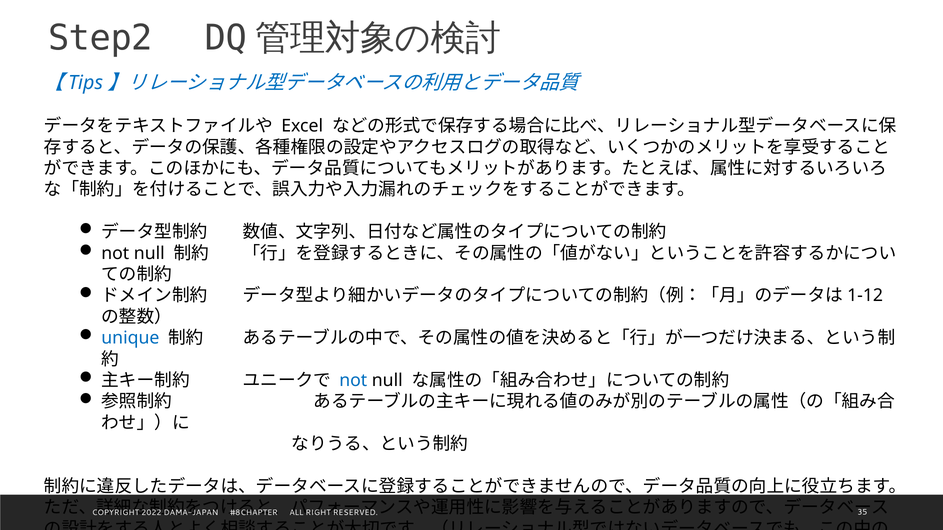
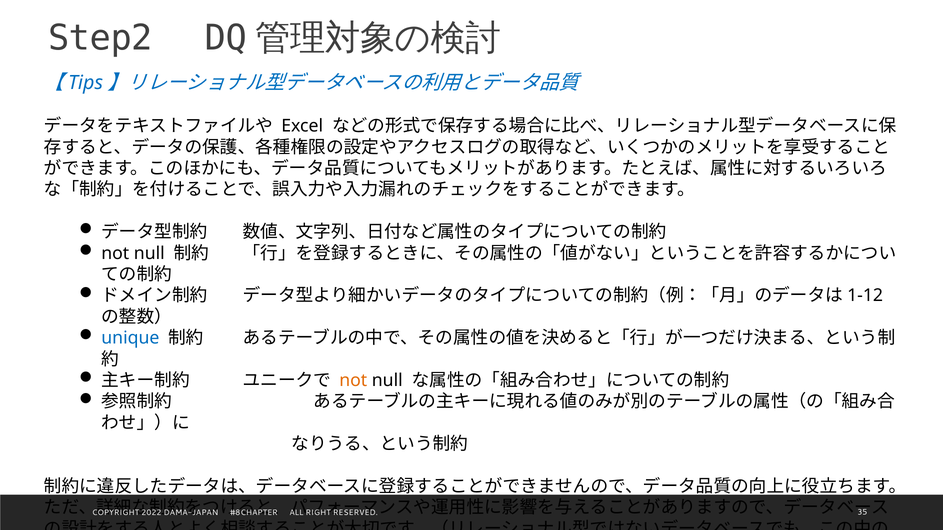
not at (353, 381) colour: blue -> orange
